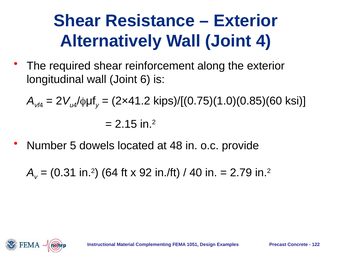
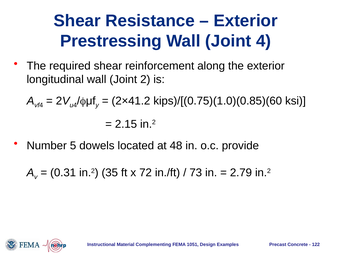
Alternatively: Alternatively -> Prestressing
6: 6 -> 2
64: 64 -> 35
92: 92 -> 72
40: 40 -> 73
